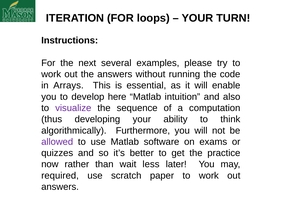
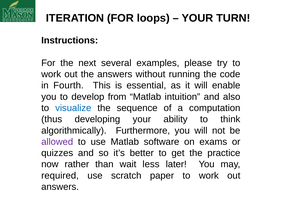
Arrays: Arrays -> Fourth
here: here -> from
visualize colour: purple -> blue
